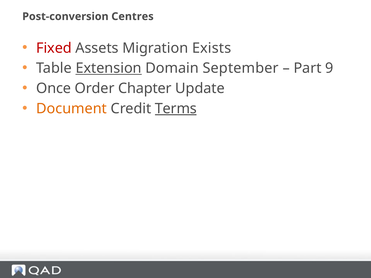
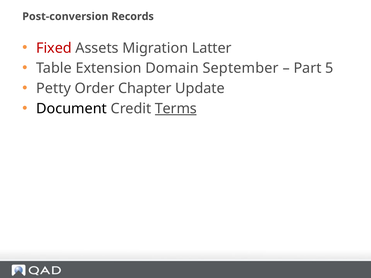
Centres: Centres -> Records
Exists: Exists -> Latter
Extension underline: present -> none
9: 9 -> 5
Once: Once -> Petty
Document colour: orange -> black
